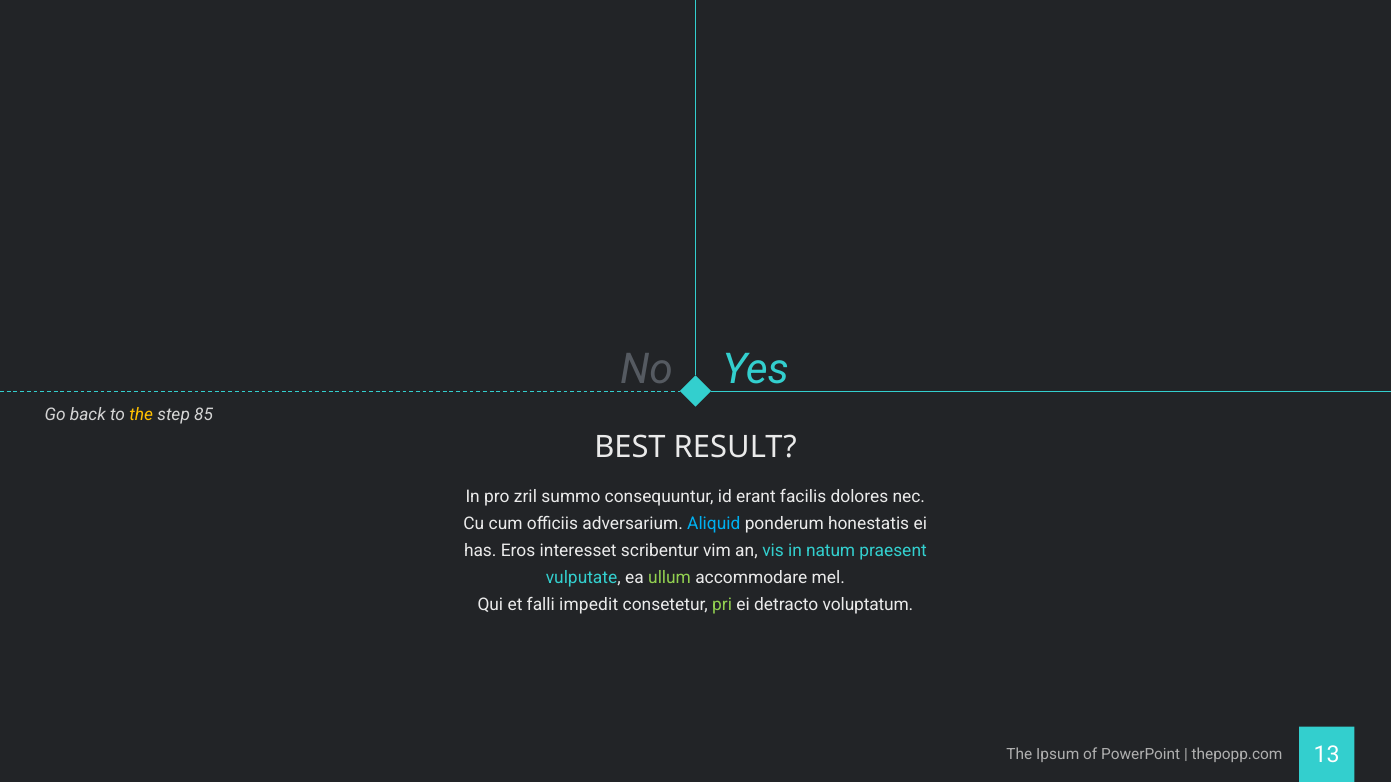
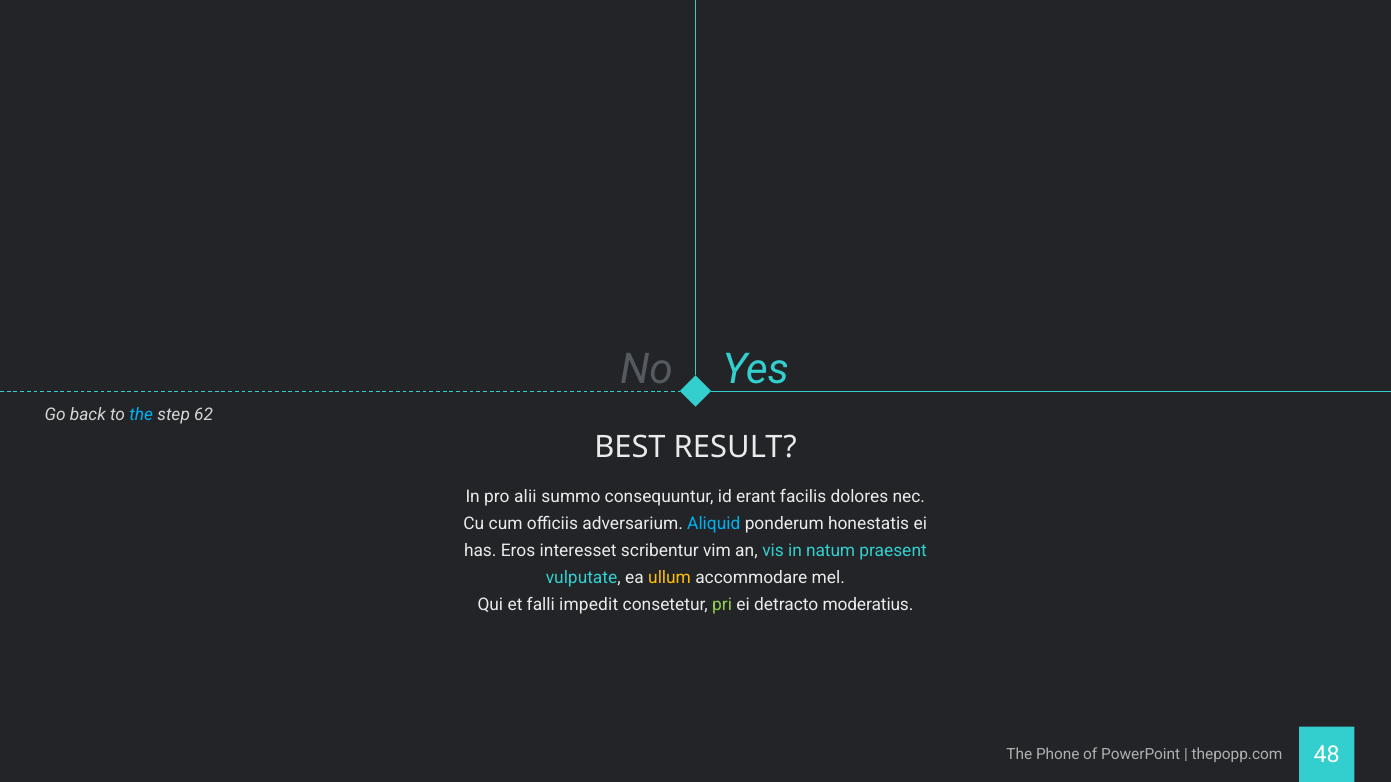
the at (141, 415) colour: yellow -> light blue
85: 85 -> 62
zril: zril -> alii
ullum colour: light green -> yellow
voluptatum: voluptatum -> moderatius
Ipsum: Ipsum -> Phone
13: 13 -> 48
